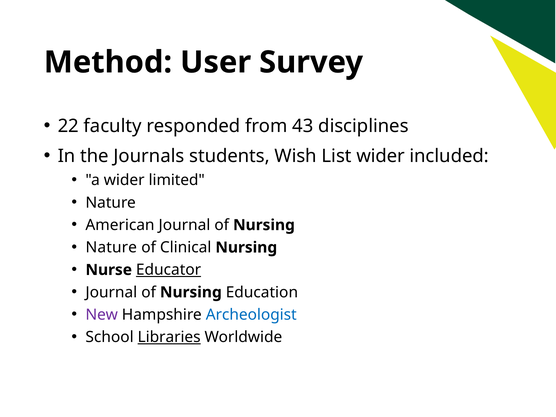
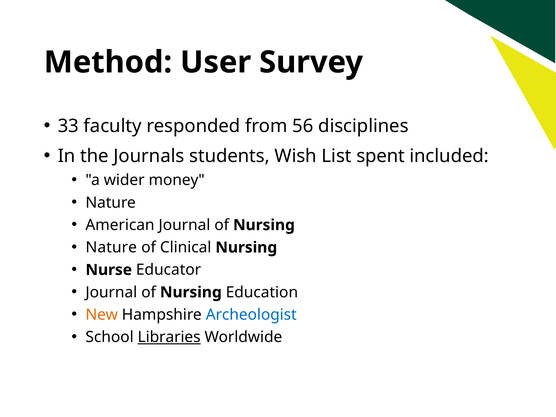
22: 22 -> 33
43: 43 -> 56
List wider: wider -> spent
limited: limited -> money
Educator underline: present -> none
New colour: purple -> orange
